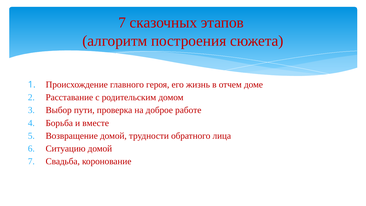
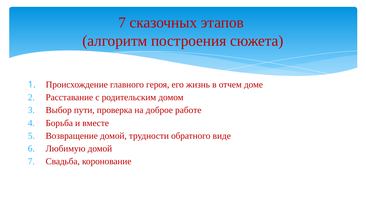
лица: лица -> виде
Ситуацию: Ситуацию -> Любимую
